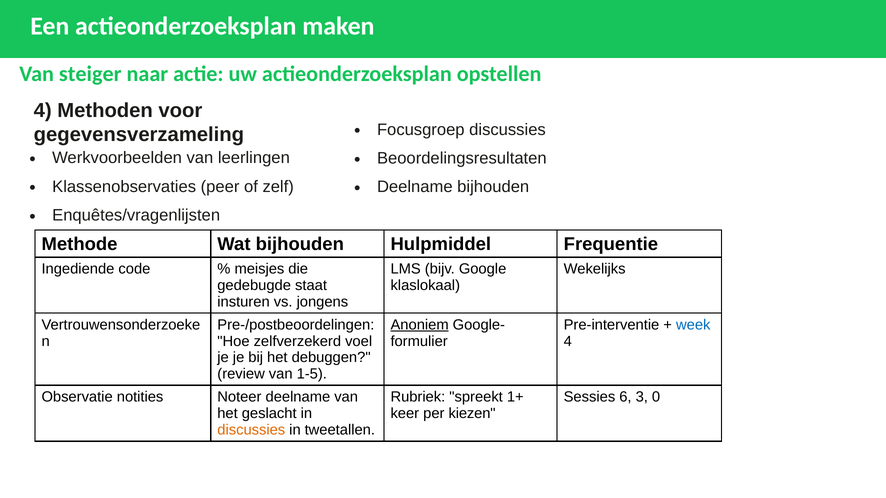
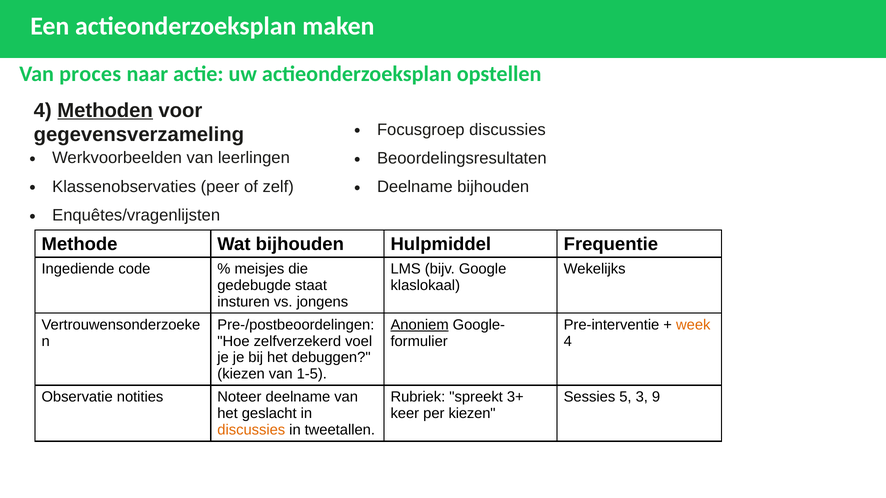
steiger: steiger -> proces
Methoden underline: none -> present
week colour: blue -> orange
review at (241, 374): review -> kiezen
1+: 1+ -> 3+
6: 6 -> 5
0: 0 -> 9
